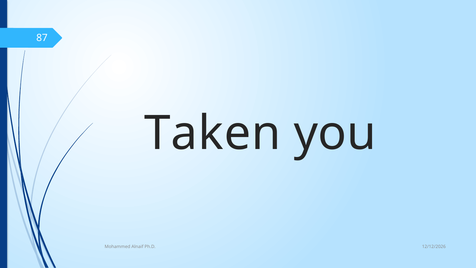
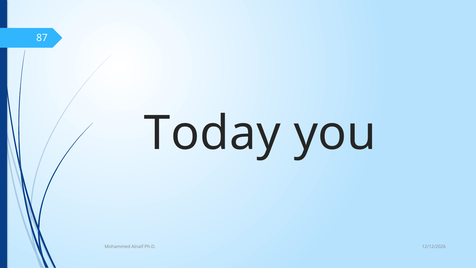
Taken: Taken -> Today
